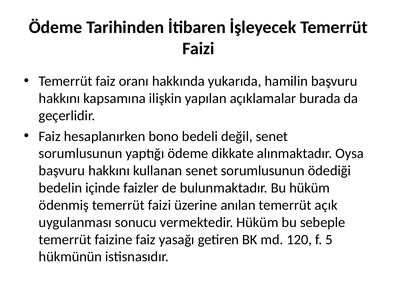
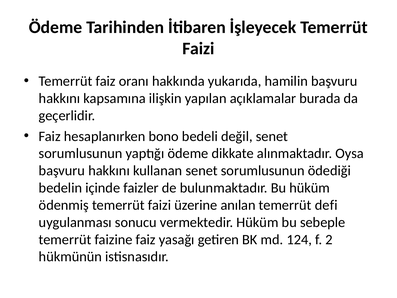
açık: açık -> defi
120: 120 -> 124
5: 5 -> 2
